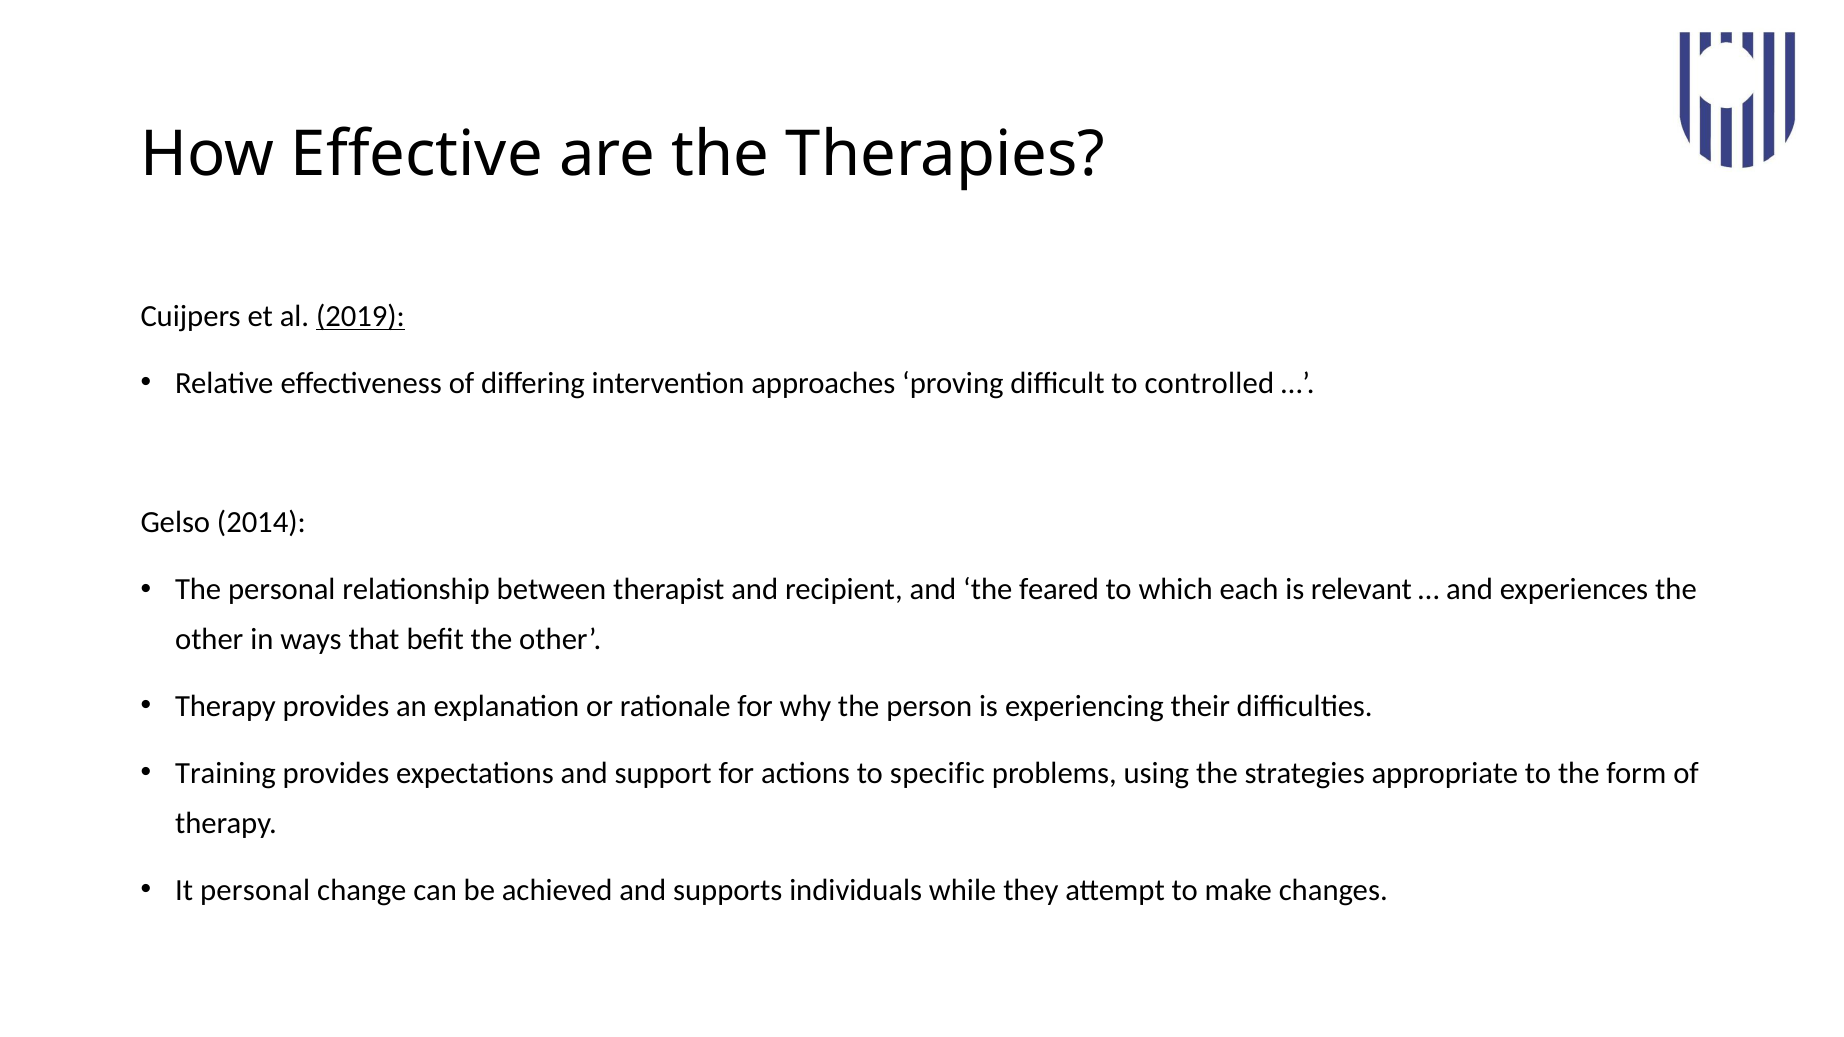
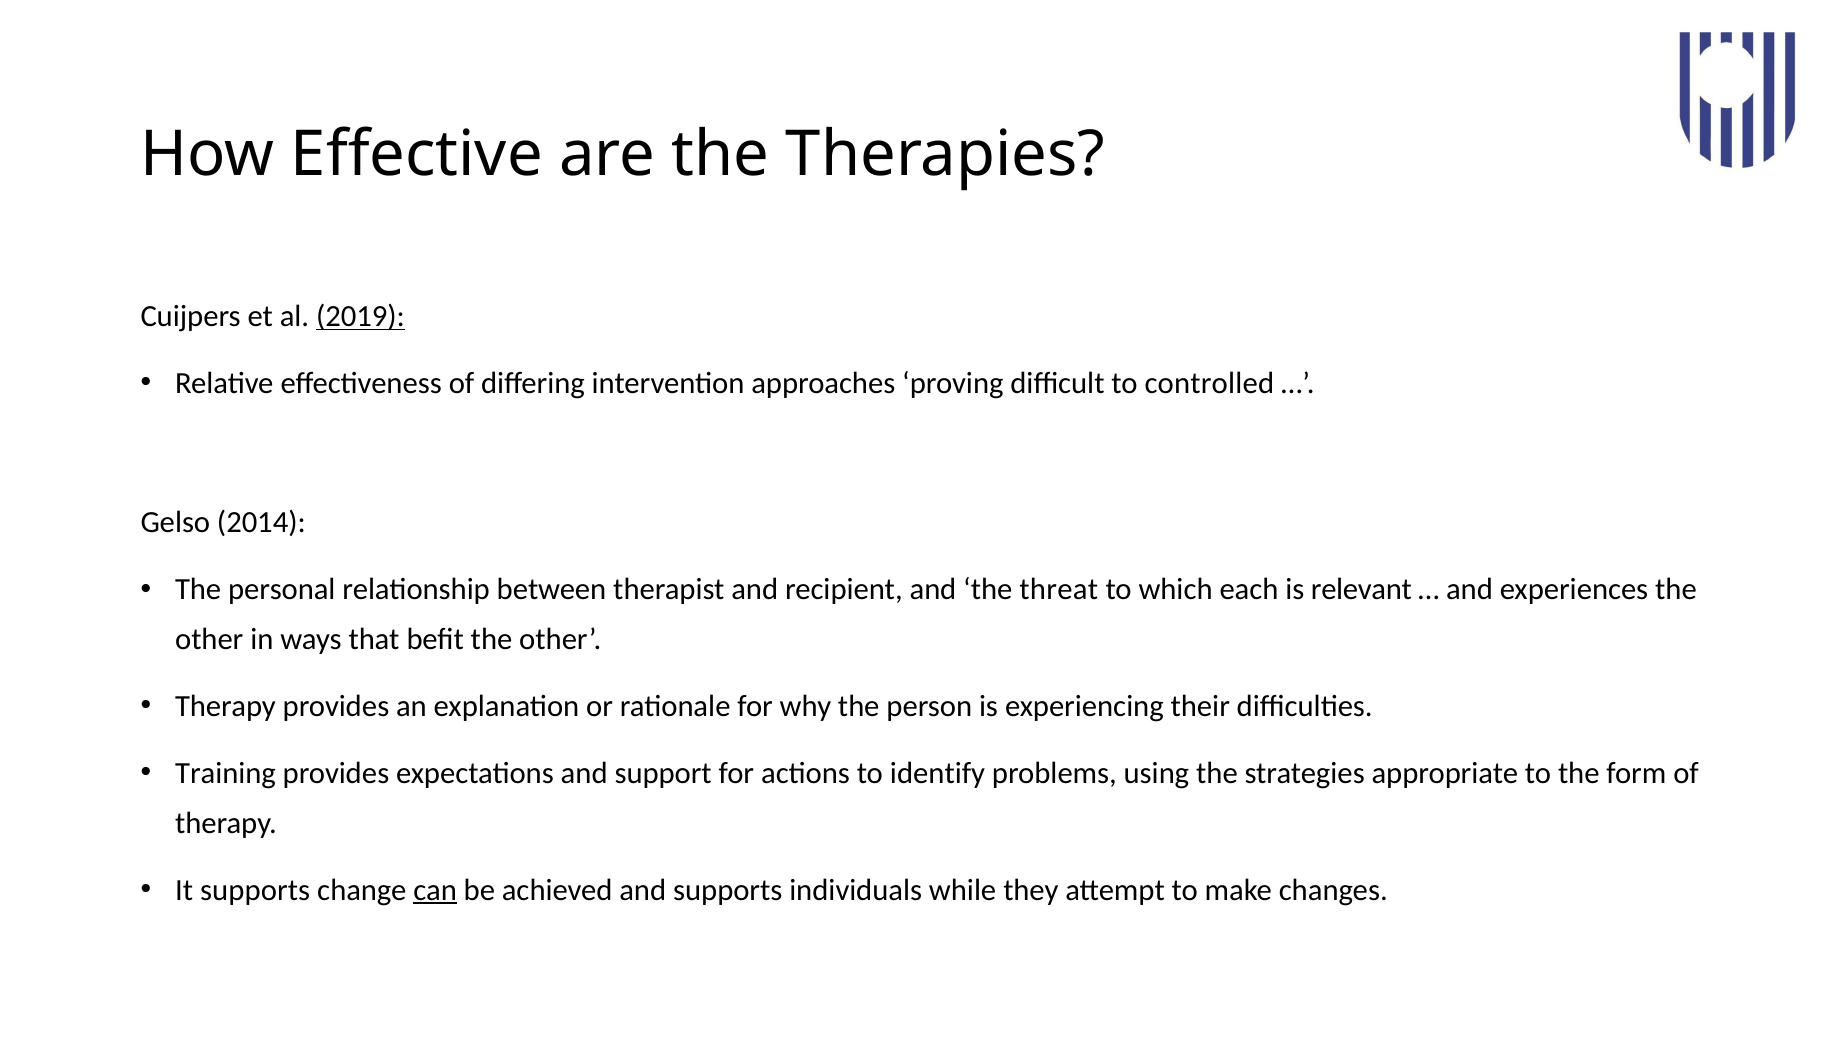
feared: feared -> threat
specific: specific -> identify
It personal: personal -> supports
can underline: none -> present
